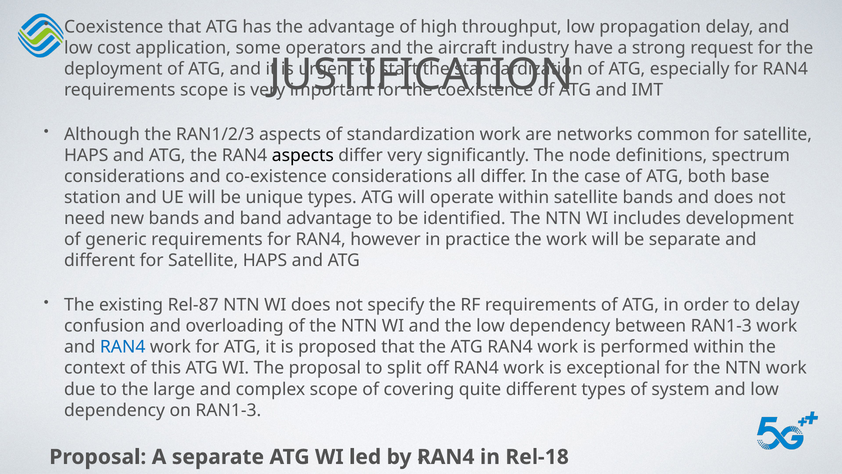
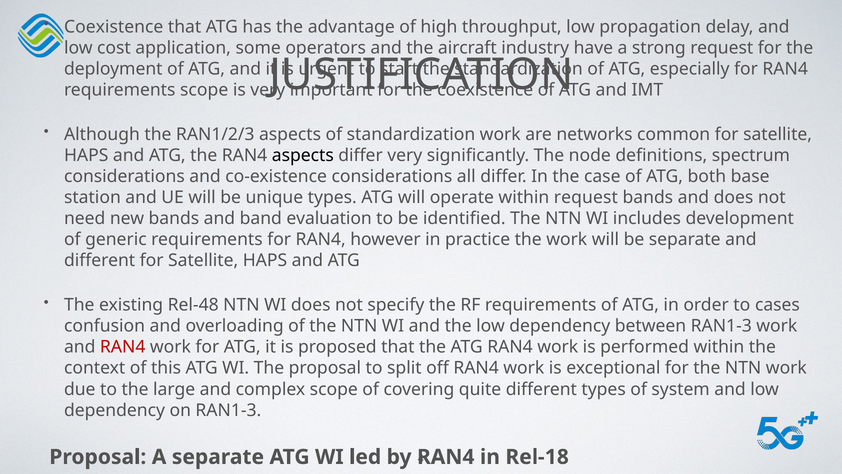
within satellite: satellite -> request
band advantage: advantage -> evaluation
Rel-87: Rel-87 -> Rel-48
to delay: delay -> cases
RAN4 at (123, 347) colour: blue -> red
